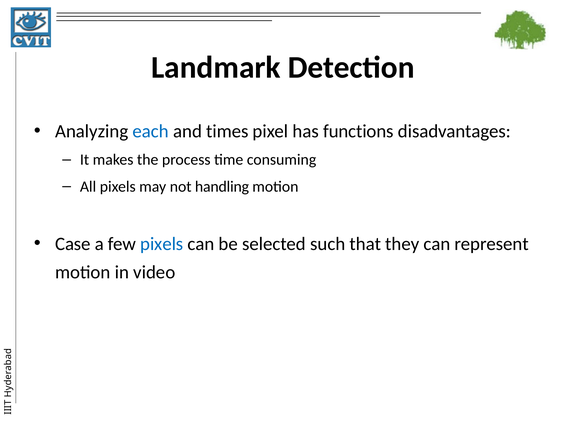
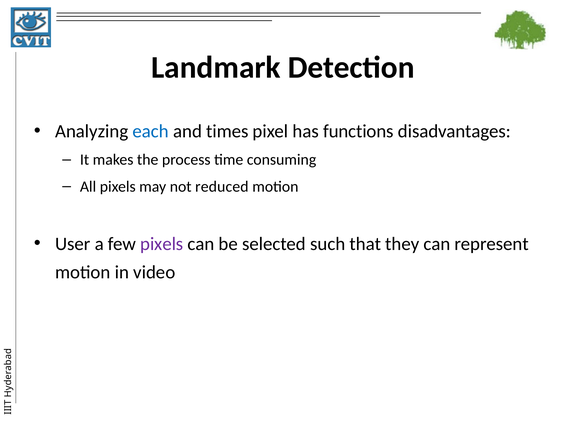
handling: handling -> reduced
Case: Case -> User
pixels at (162, 244) colour: blue -> purple
